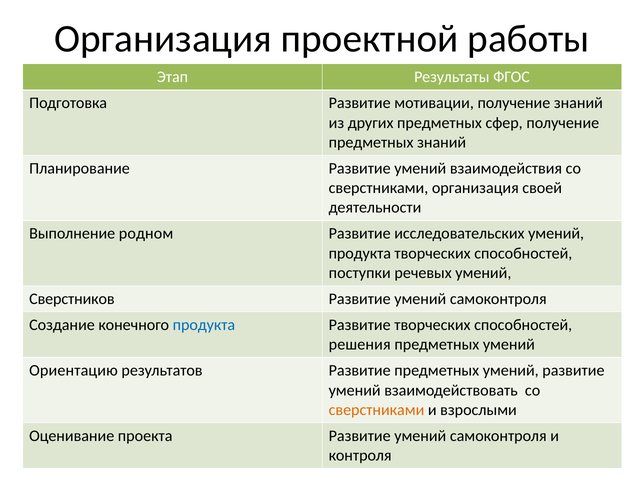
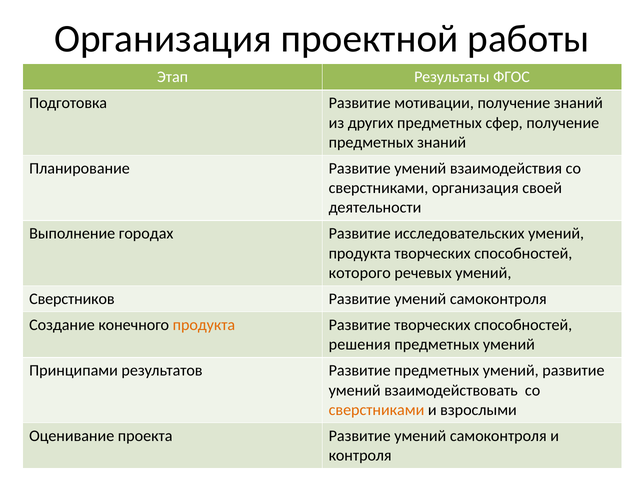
родном: родном -> городах
поступки: поступки -> которого
продукта at (204, 325) colour: blue -> orange
Ориентацию: Ориентацию -> Принципами
